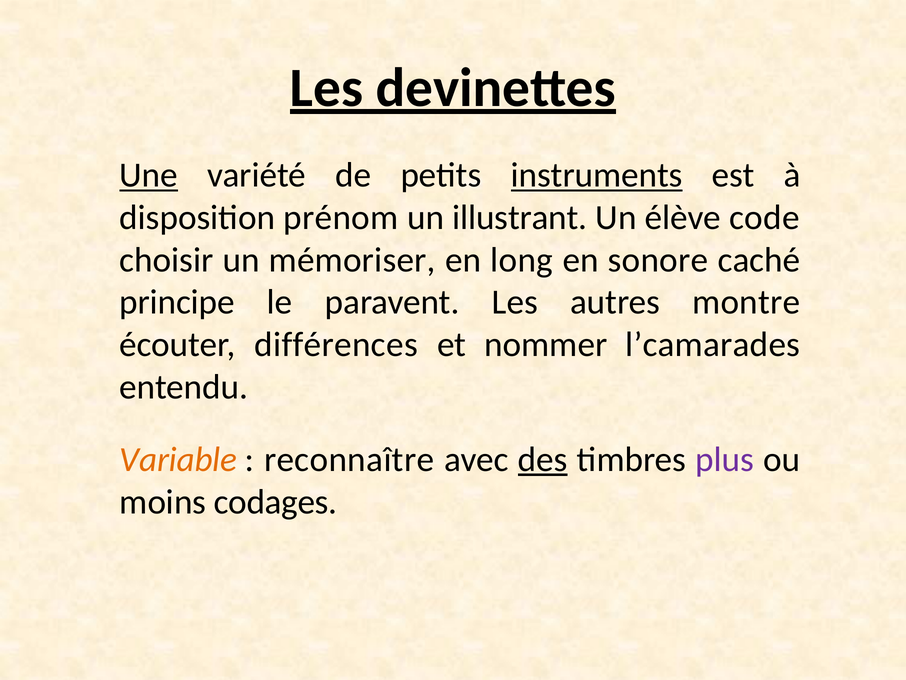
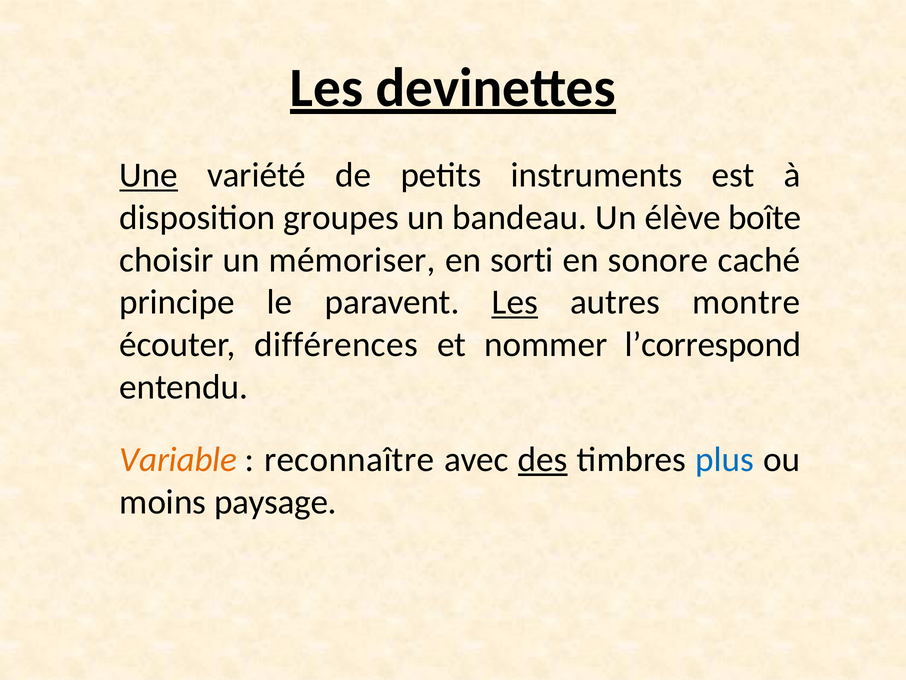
instruments underline: present -> none
prénom: prénom -> groupes
illustrant: illustrant -> bandeau
code: code -> boîte
long: long -> sorti
Les at (515, 302) underline: none -> present
l’camarades: l’camarades -> l’correspond
plus colour: purple -> blue
codages: codages -> paysage
